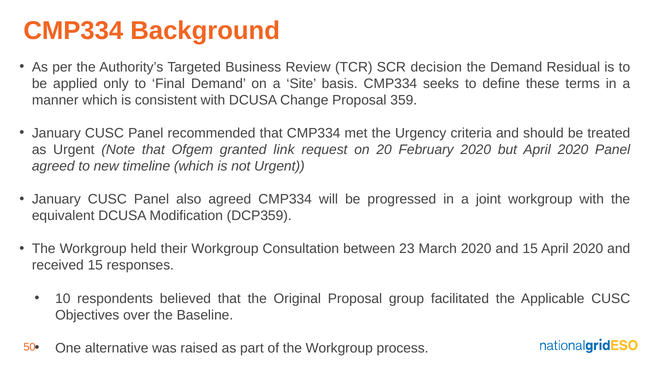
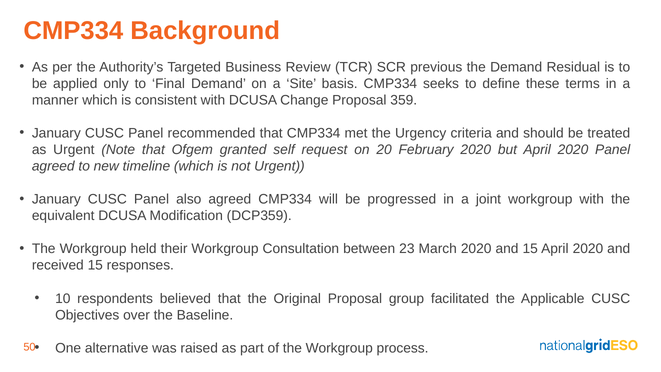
decision: decision -> previous
link: link -> self
